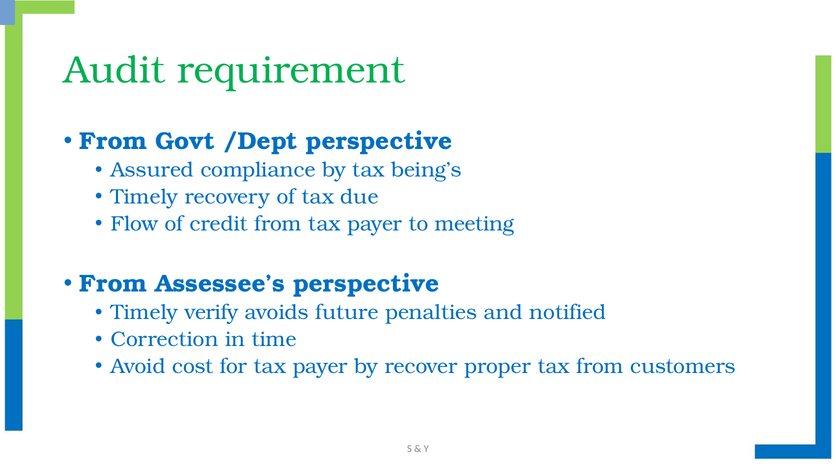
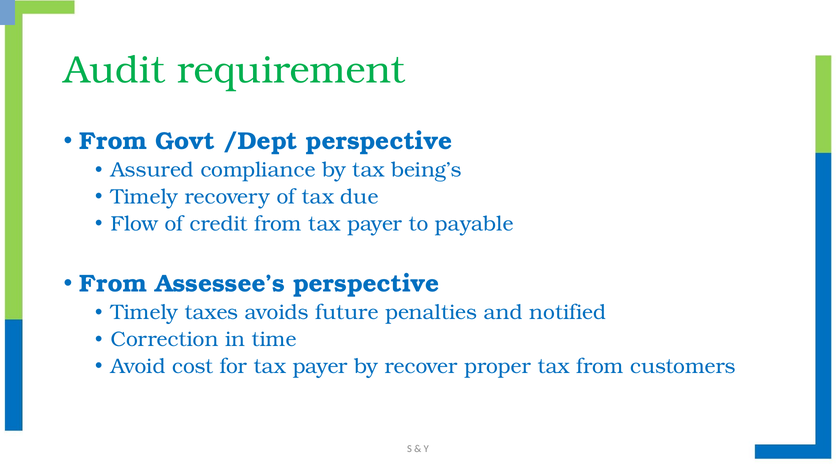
meeting: meeting -> payable
verify: verify -> taxes
